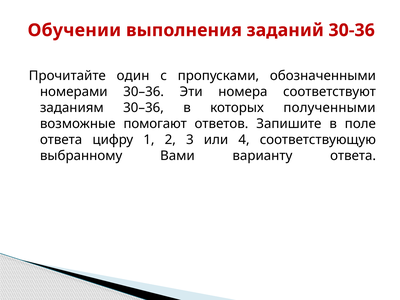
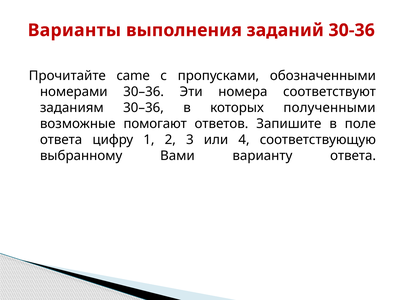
Обучении: Обучении -> Варианты
один: один -> came
